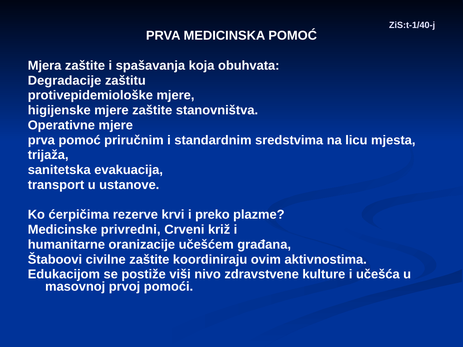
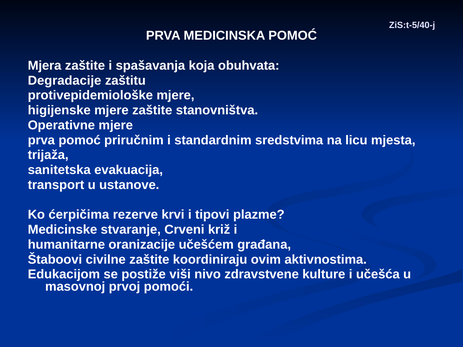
ZiS:t-1/40-j: ZiS:t-1/40-j -> ZiS:t-5/40-j
preko: preko -> tipovi
privredni: privredni -> stvaranje
